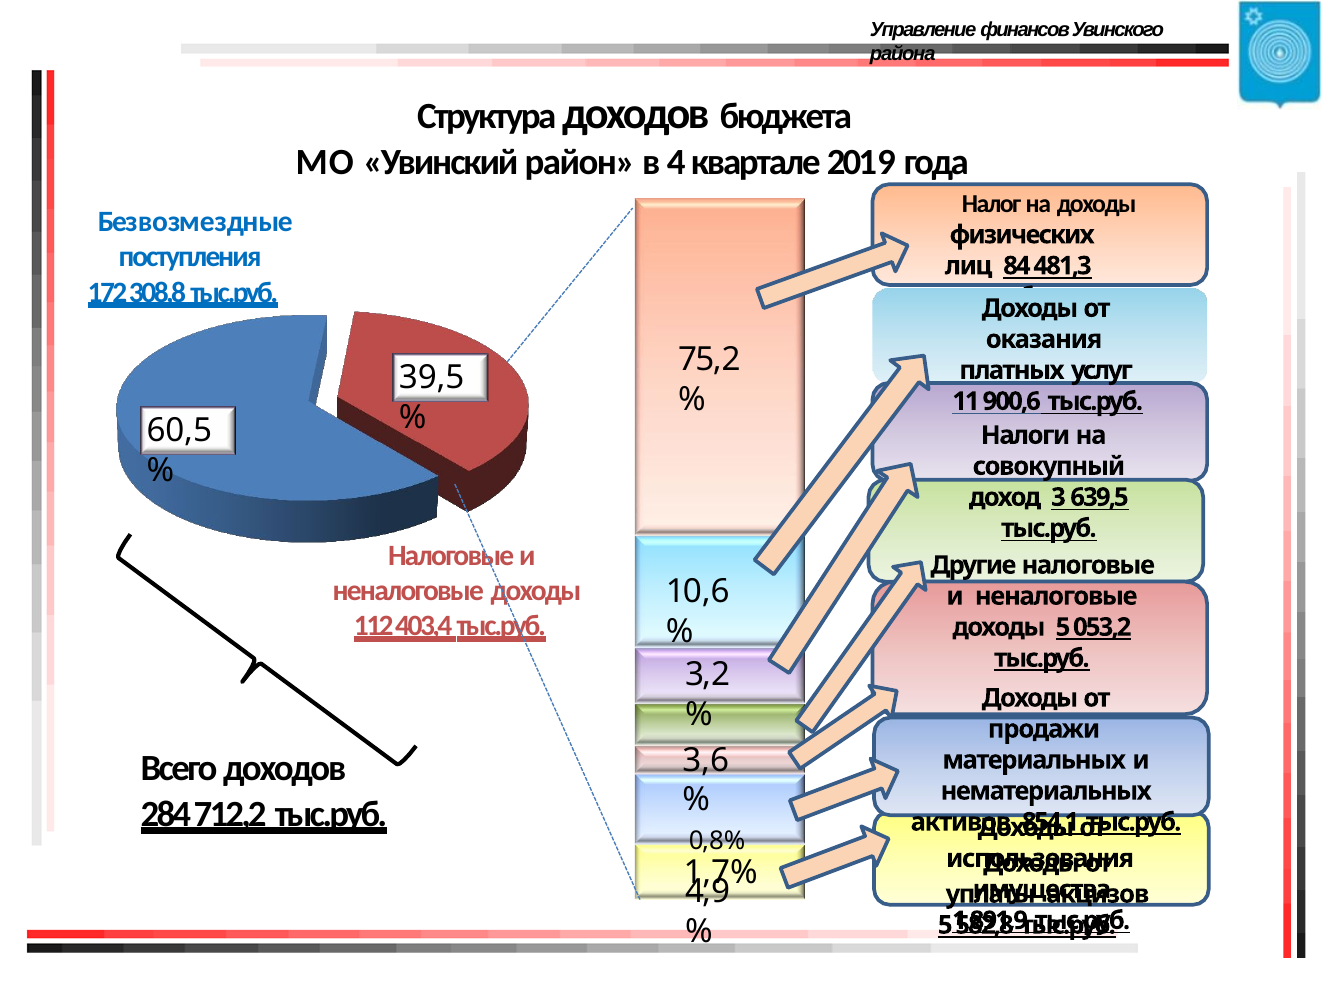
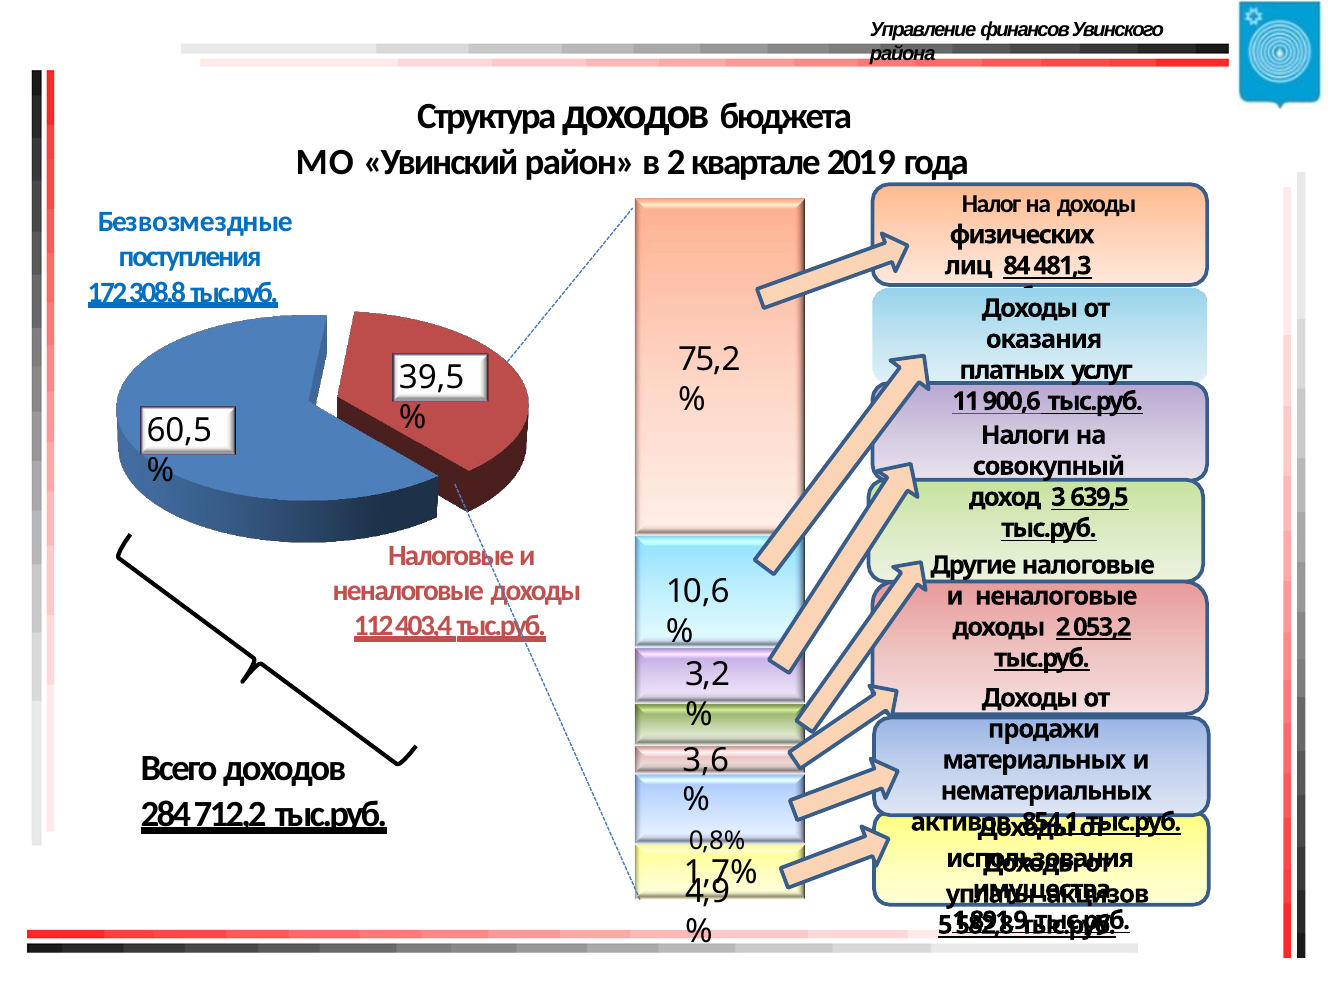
в 4: 4 -> 2
доходы 5: 5 -> 2
